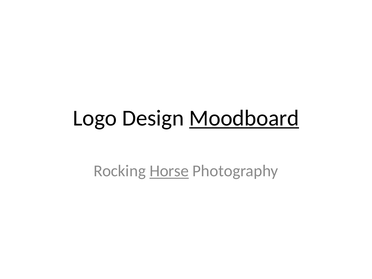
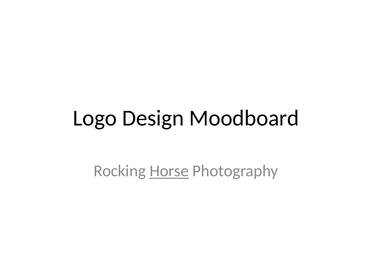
Moodboard underline: present -> none
